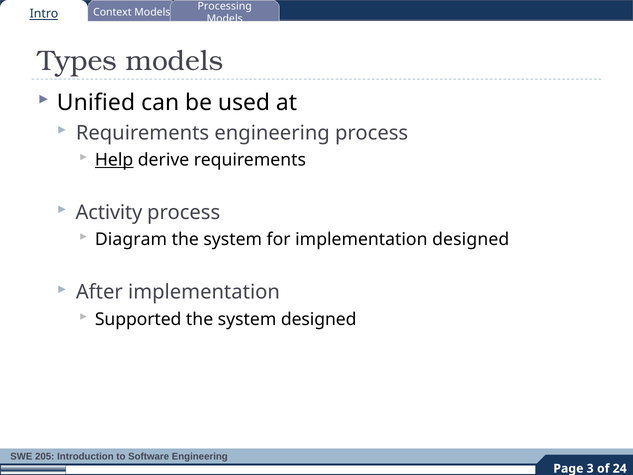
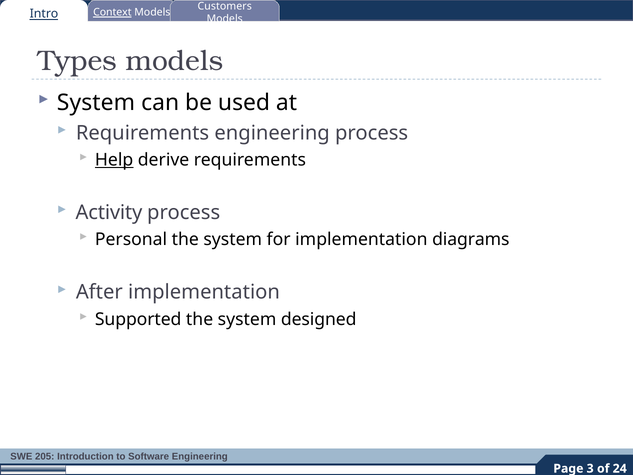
Processing: Processing -> Customers
Context underline: none -> present
Unified at (96, 103): Unified -> System
Diagram: Diagram -> Personal
implementation designed: designed -> diagrams
